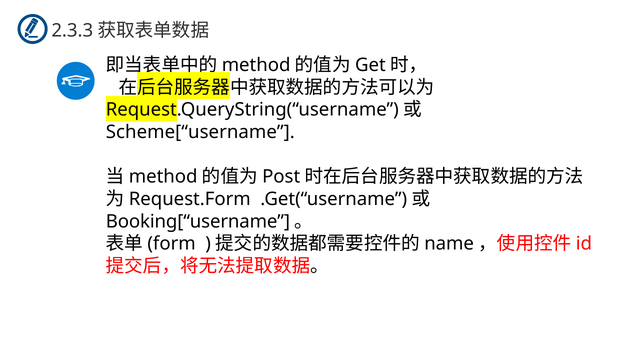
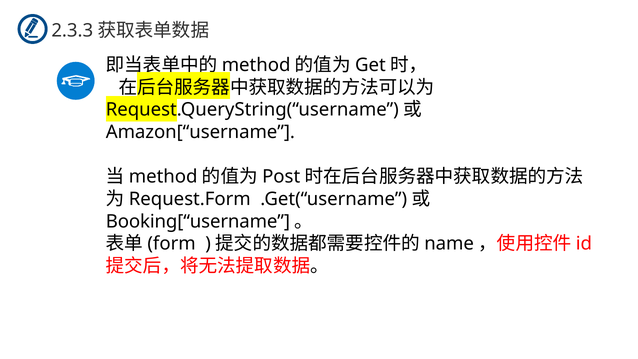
Scheme[“username: Scheme[“username -> Amazon[“username
